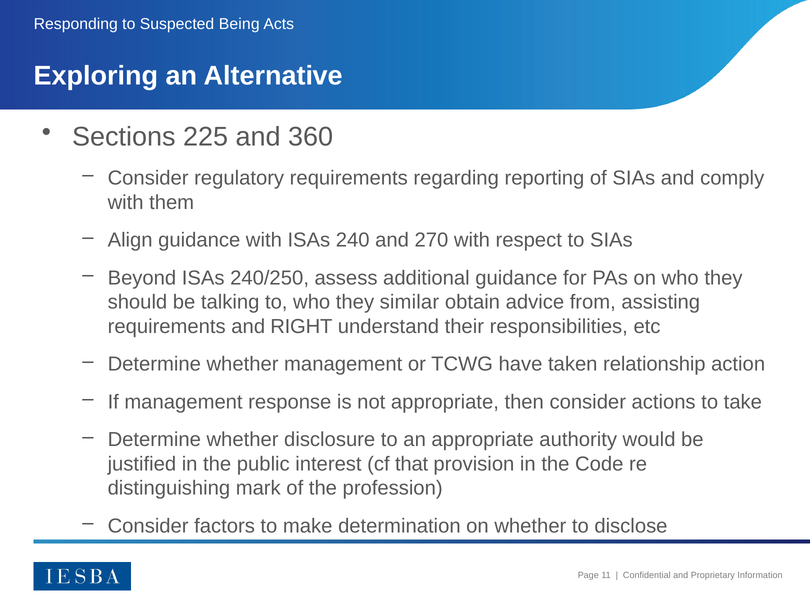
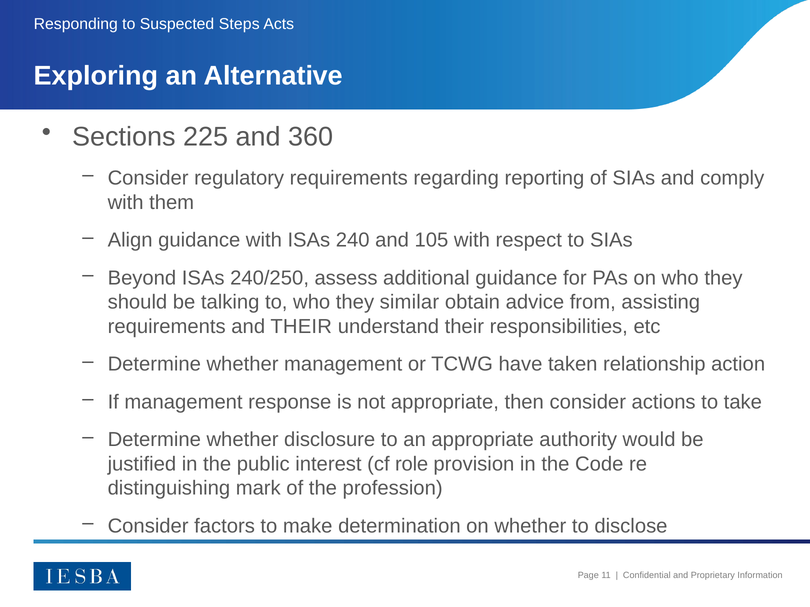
Being: Being -> Steps
270: 270 -> 105
and RIGHT: RIGHT -> THEIR
that: that -> role
